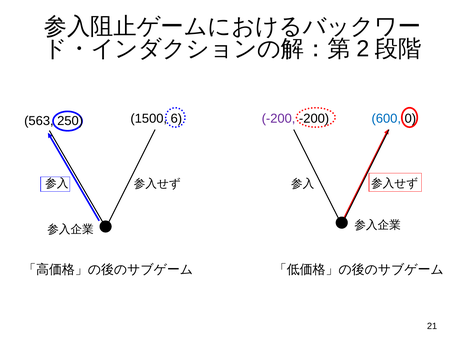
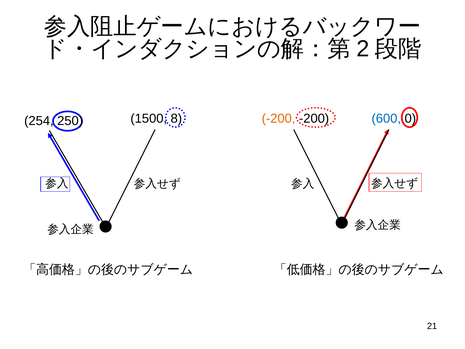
-200 at (279, 118) colour: purple -> orange
563: 563 -> 254
6: 6 -> 8
